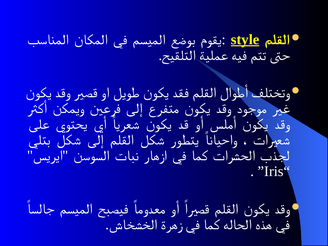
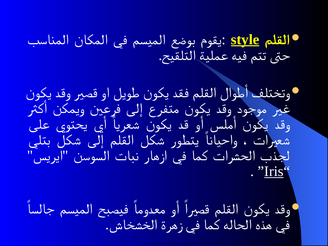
Iris underline: none -> present
